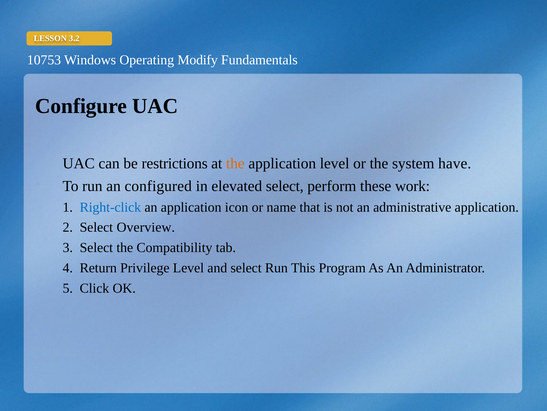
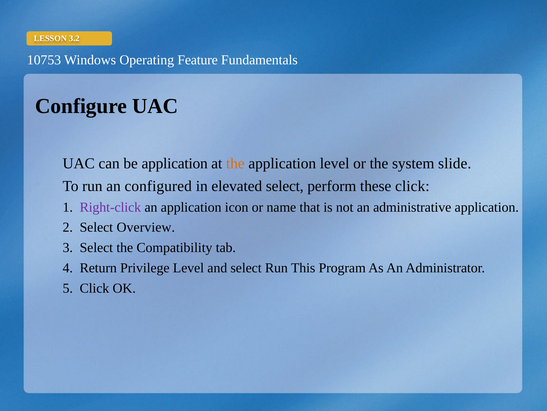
Modify: Modify -> Feature
be restrictions: restrictions -> application
have: have -> slide
these work: work -> click
Right-click colour: blue -> purple
